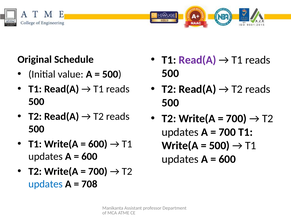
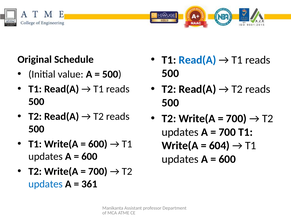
Read(A at (197, 60) colour: purple -> blue
500 at (219, 146): 500 -> 604
708: 708 -> 361
